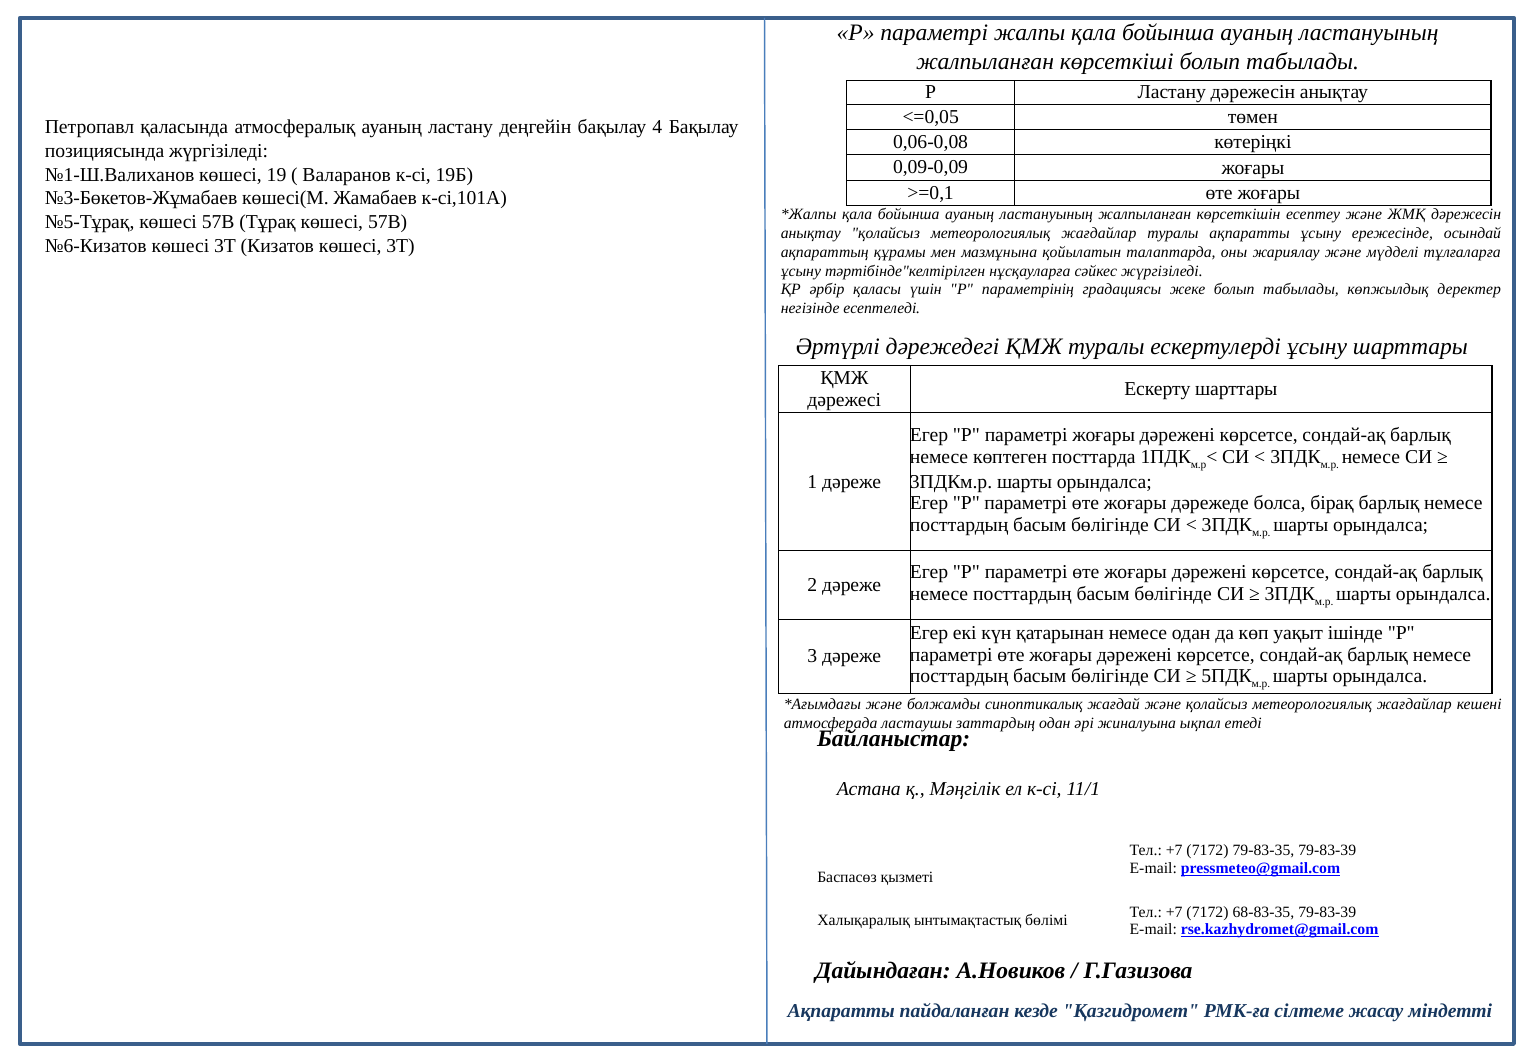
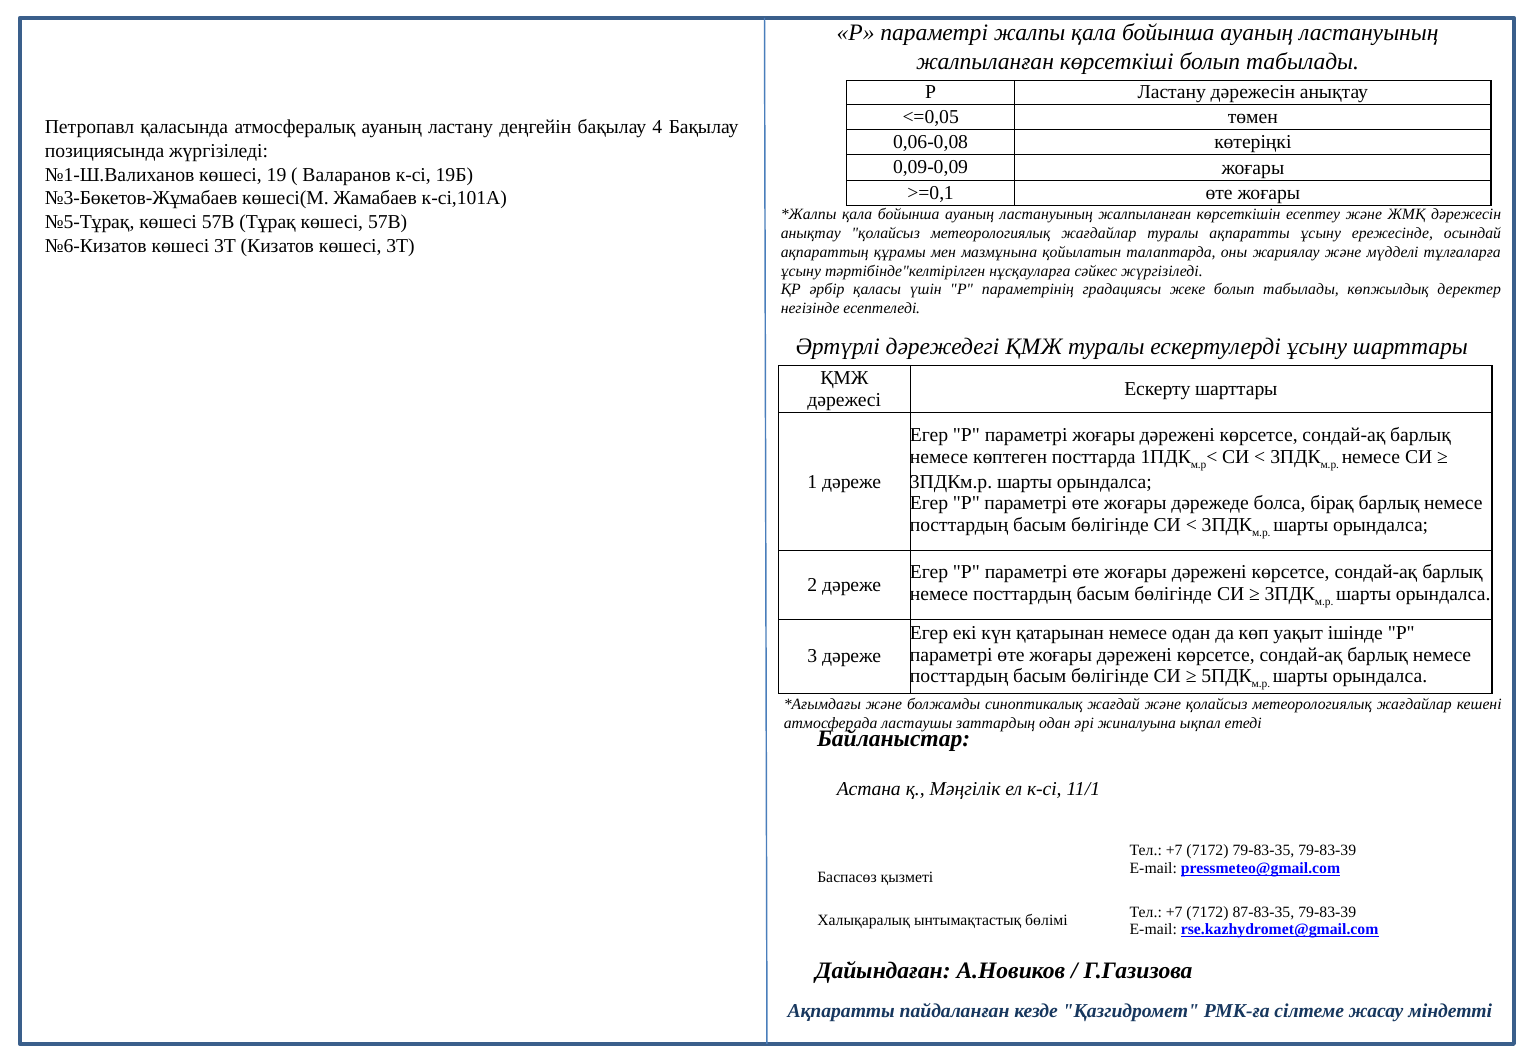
68-83-35: 68-83-35 -> 87-83-35
